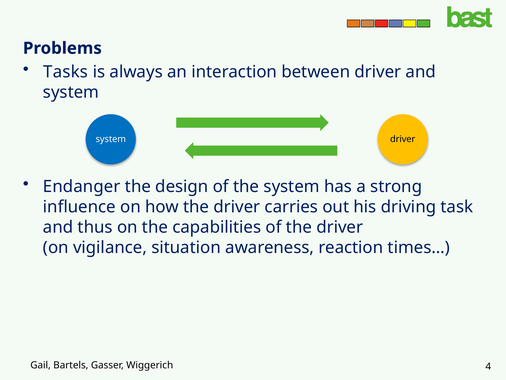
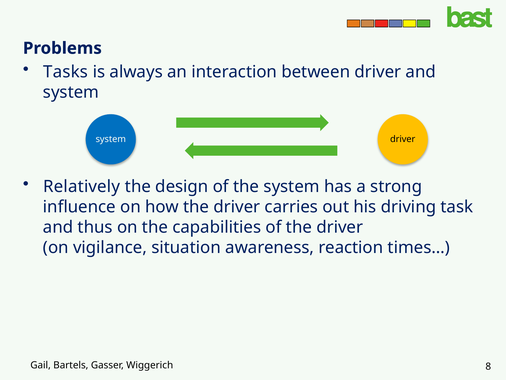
Endanger: Endanger -> Relatively
4: 4 -> 8
